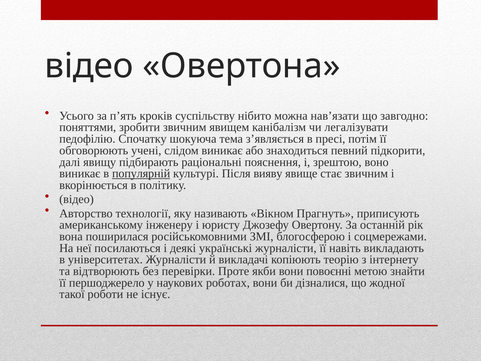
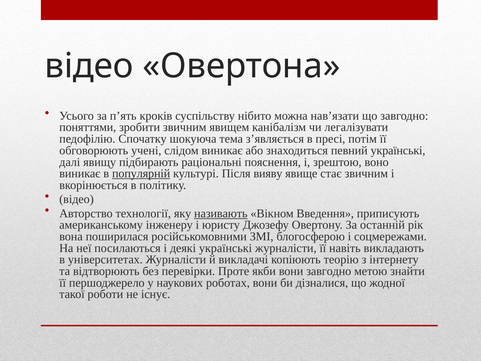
певний підкорити: підкорити -> українські
називають underline: none -> present
Прагнуть: Прагнуть -> Введення
вони повоєнні: повоєнні -> завгодно
